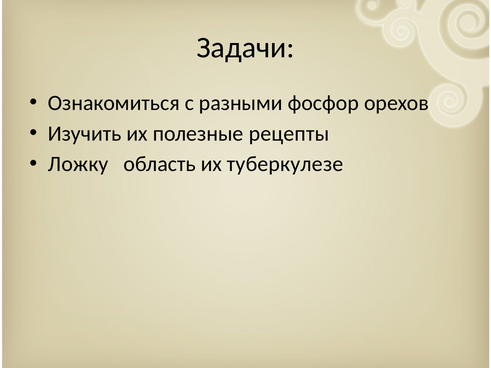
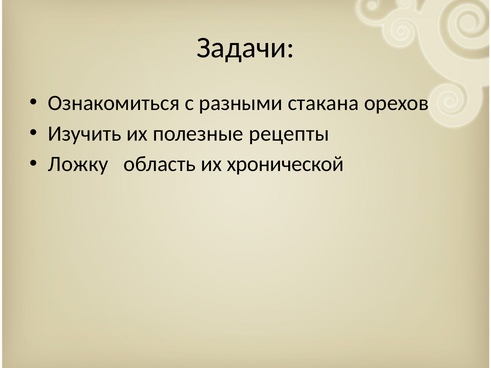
фосфор: фосфор -> стакана
туберкулезе: туберкулезе -> хронической
